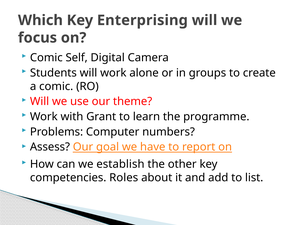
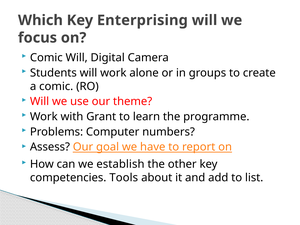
Comic Self: Self -> Will
Roles: Roles -> Tools
